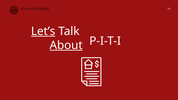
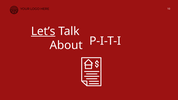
About underline: present -> none
